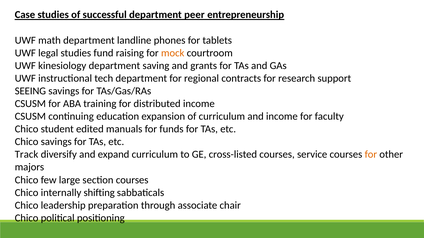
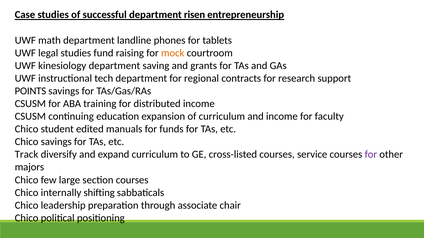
peer: peer -> risen
SEEING: SEEING -> POINTS
for at (371, 155) colour: orange -> purple
